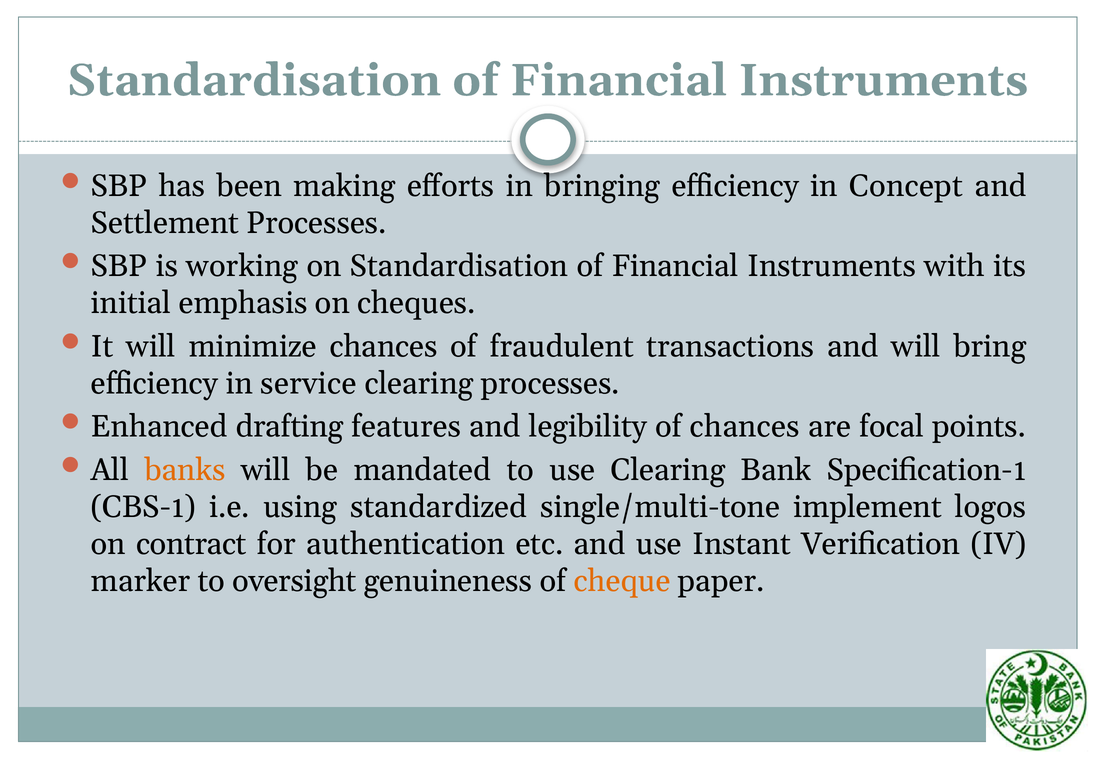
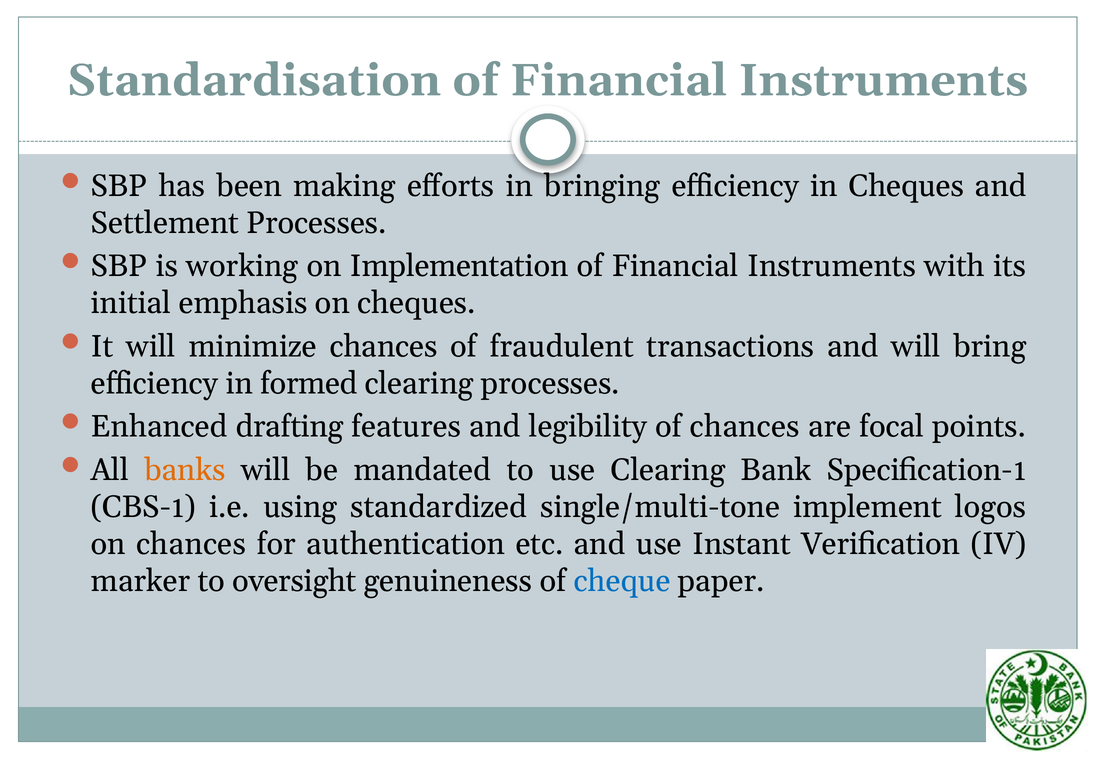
in Concept: Concept -> Cheques
on Standardisation: Standardisation -> Implementation
service: service -> formed
on contract: contract -> chances
cheque colour: orange -> blue
